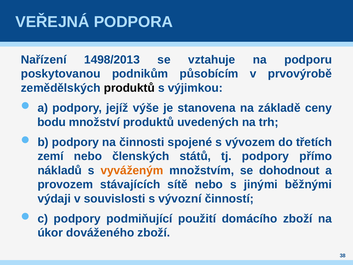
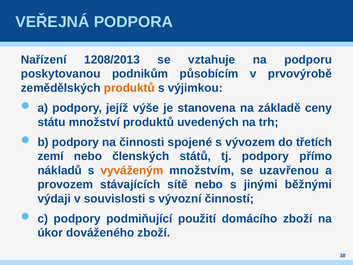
1498/2013: 1498/2013 -> 1208/2013
produktů at (129, 88) colour: black -> orange
bodu: bodu -> státu
dohodnout: dohodnout -> uzavřenou
